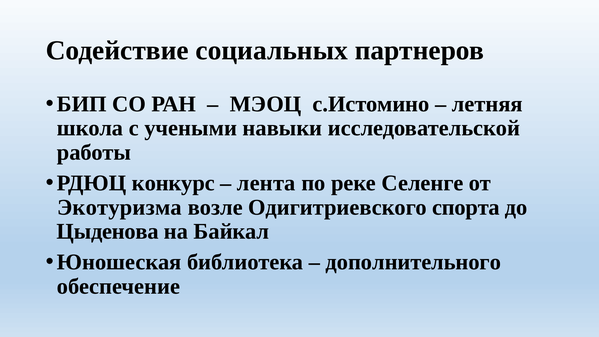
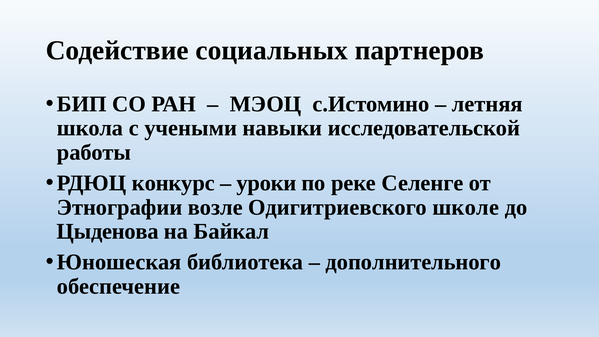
лента: лента -> уроки
Экотуризма: Экотуризма -> Этнографии
спорта: спорта -> школе
